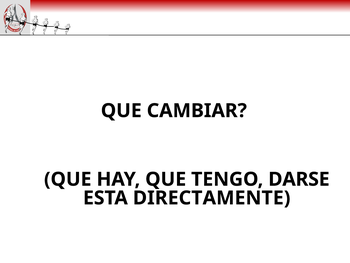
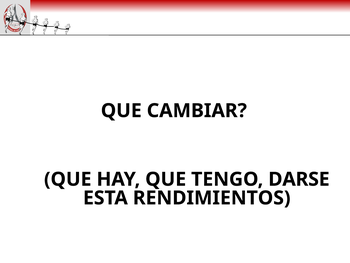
DIRECTAMENTE: DIRECTAMENTE -> RENDIMIENTOS
